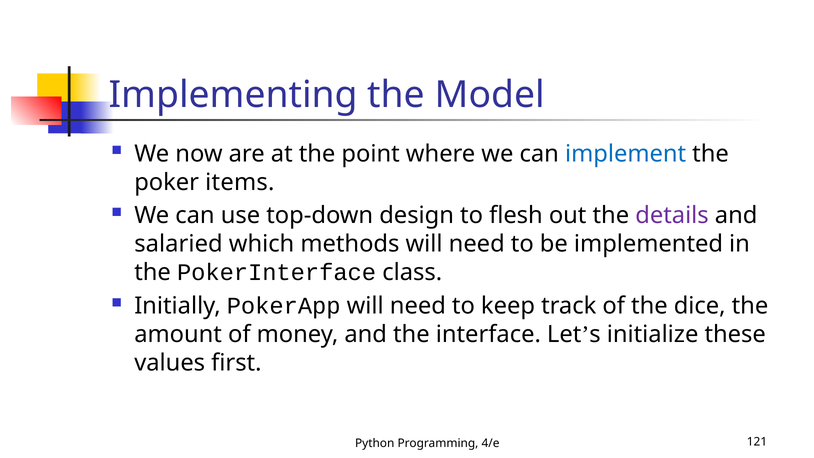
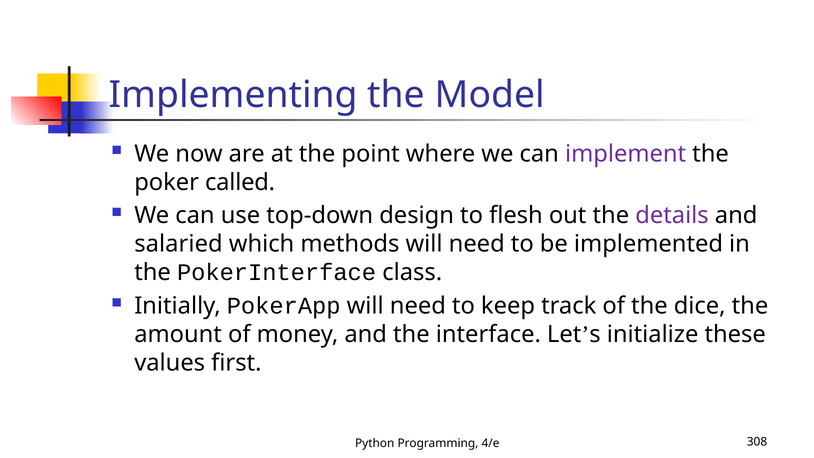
implement colour: blue -> purple
items: items -> called
121: 121 -> 308
